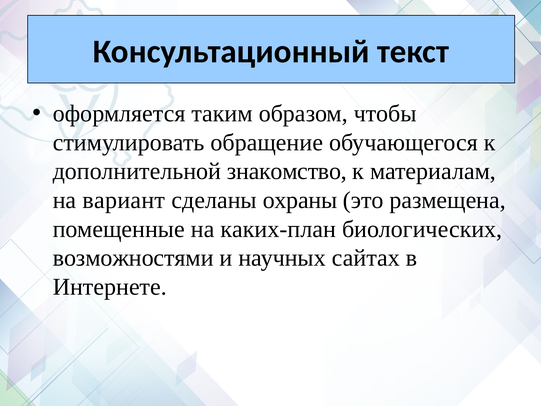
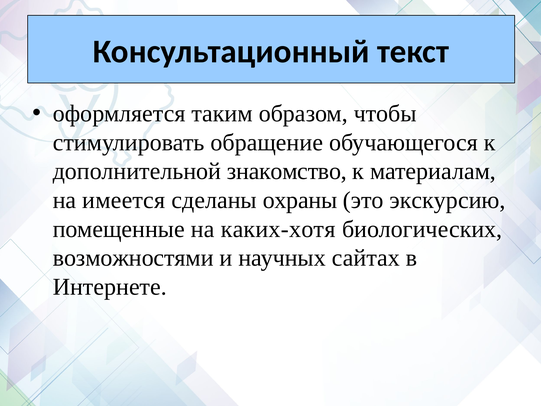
вариант: вариант -> имеется
размещена: размещена -> экскурсию
каких-план: каких-план -> каких-хотя
